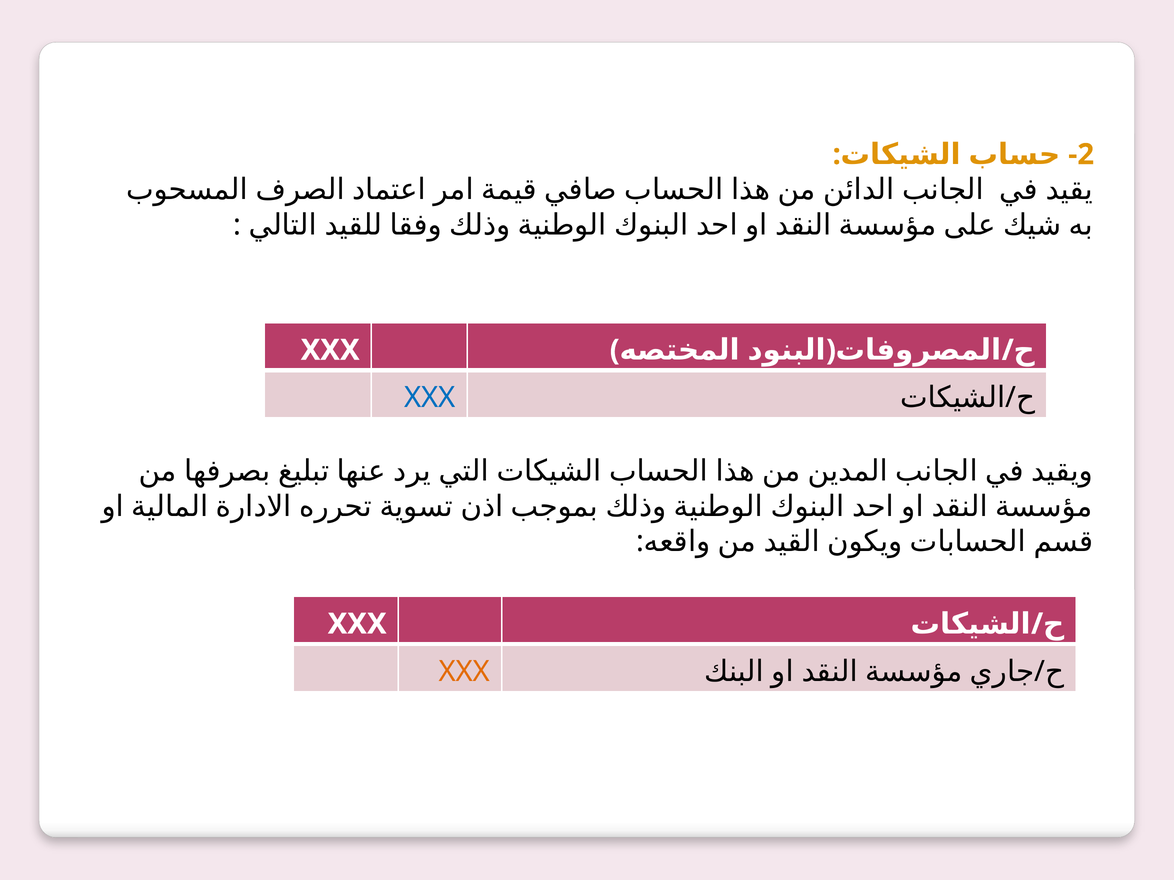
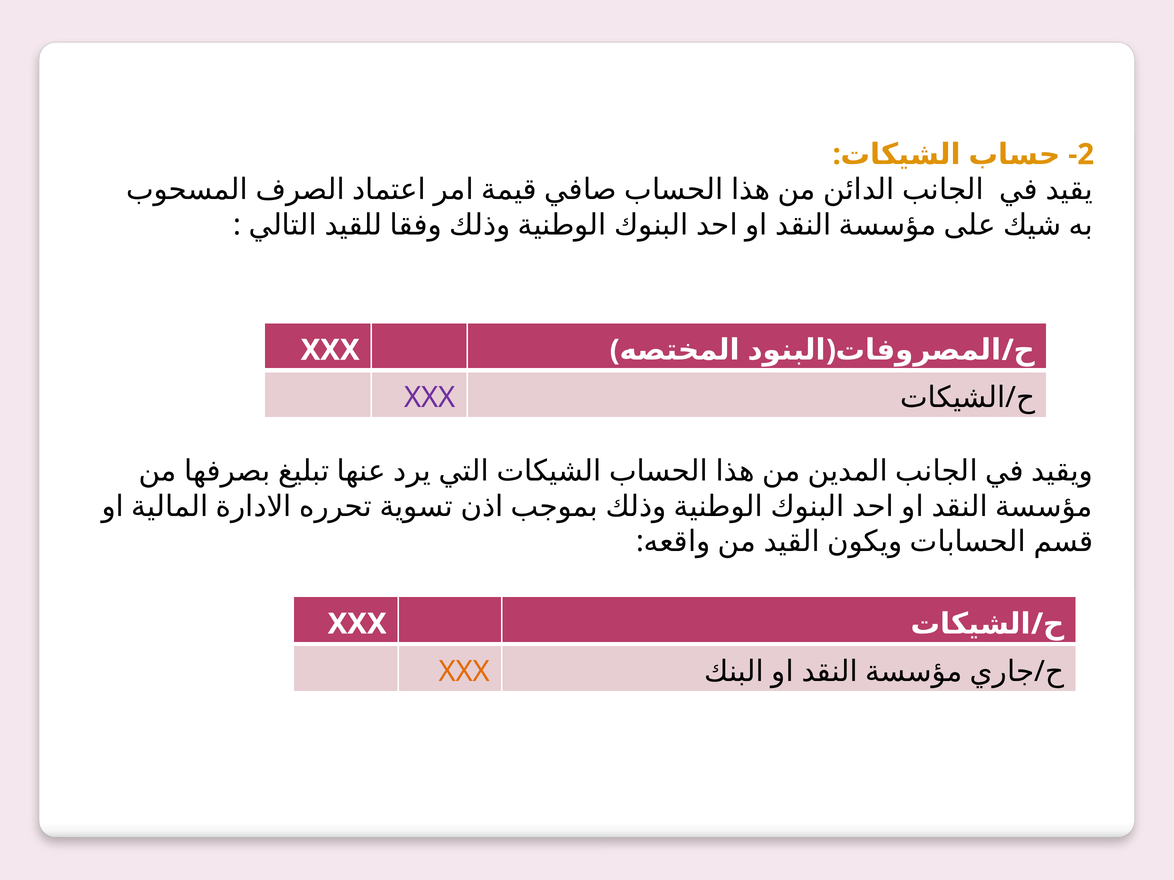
XXX at (430, 398) colour: blue -> purple
